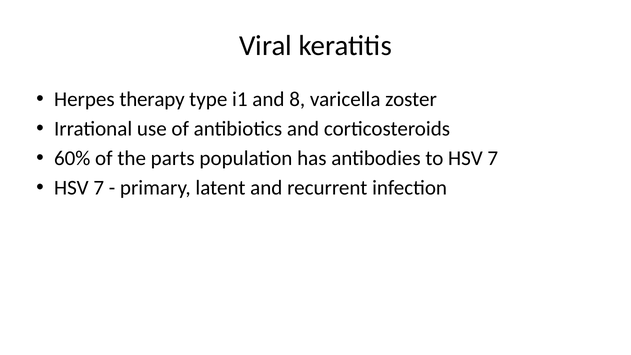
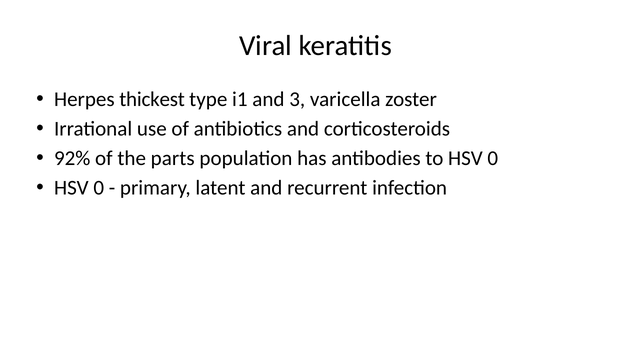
therapy: therapy -> thickest
8: 8 -> 3
60%: 60% -> 92%
to HSV 7: 7 -> 0
7 at (99, 188): 7 -> 0
